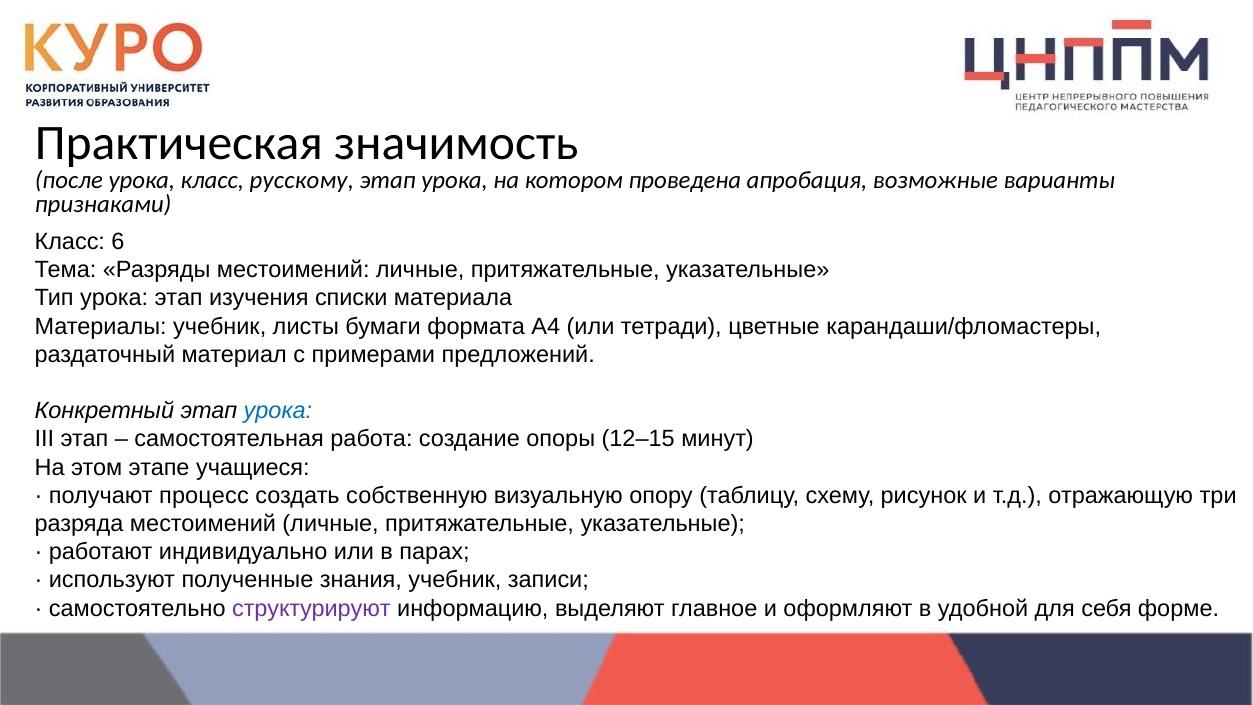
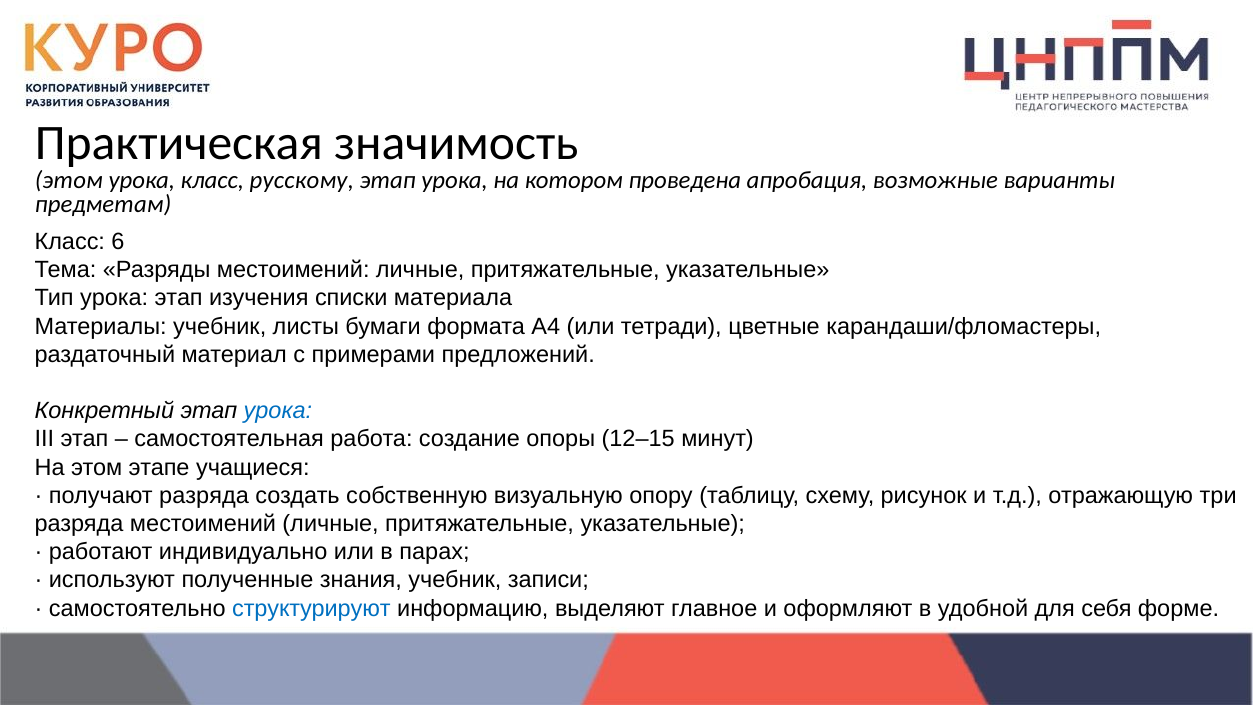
после at (69, 180): после -> этом
признаками: признаками -> предметам
получают процесс: процесс -> разряда
структурируют colour: purple -> blue
